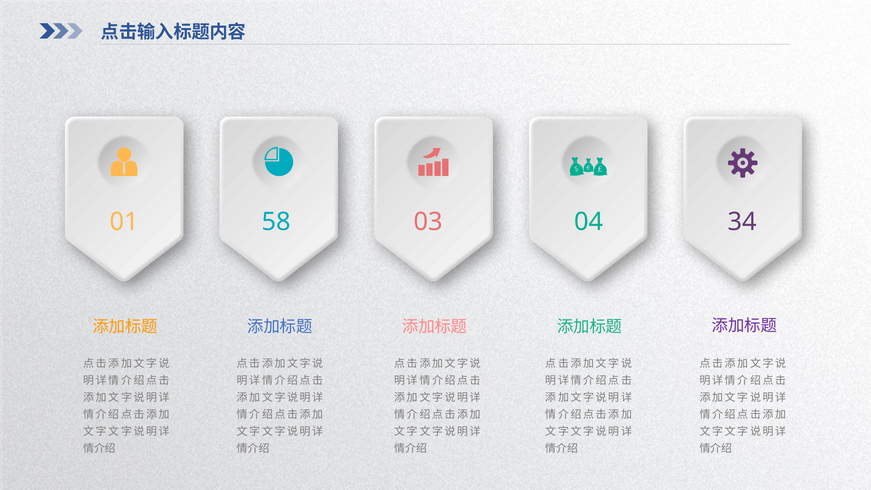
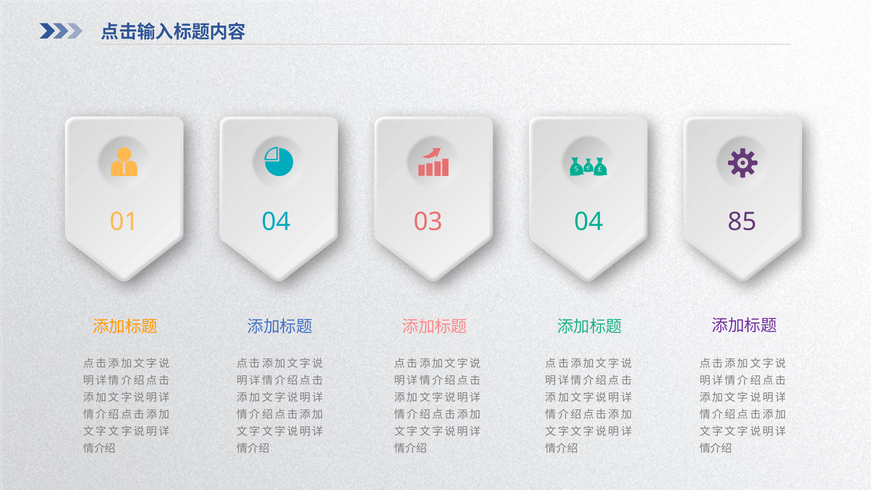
01 58: 58 -> 04
34: 34 -> 85
